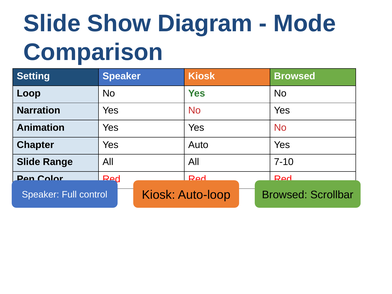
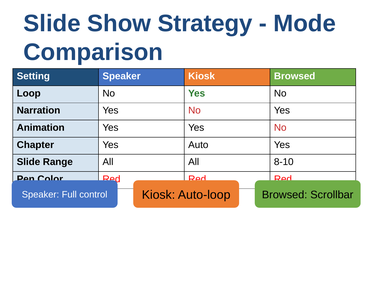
Diagram: Diagram -> Strategy
7-10: 7-10 -> 8-10
